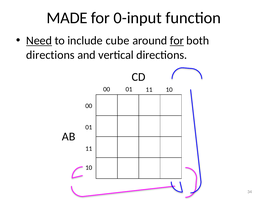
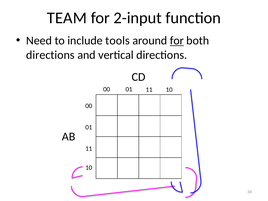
MADE: MADE -> TEAM
0-input: 0-input -> 2-input
Need underline: present -> none
cube: cube -> tools
